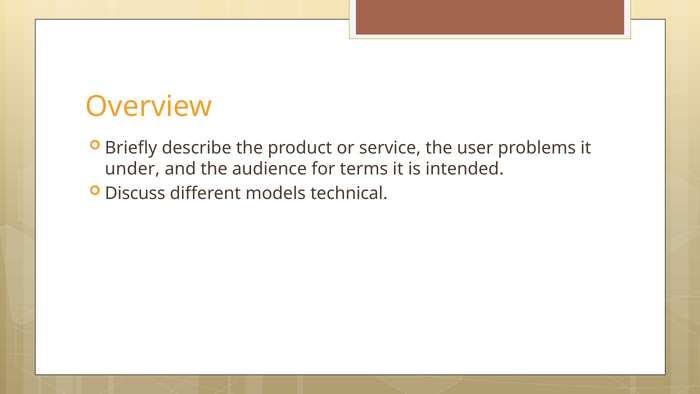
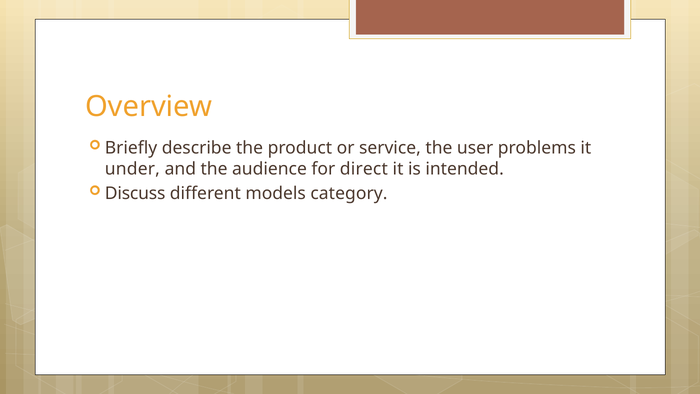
terms: terms -> direct
technical: technical -> category
